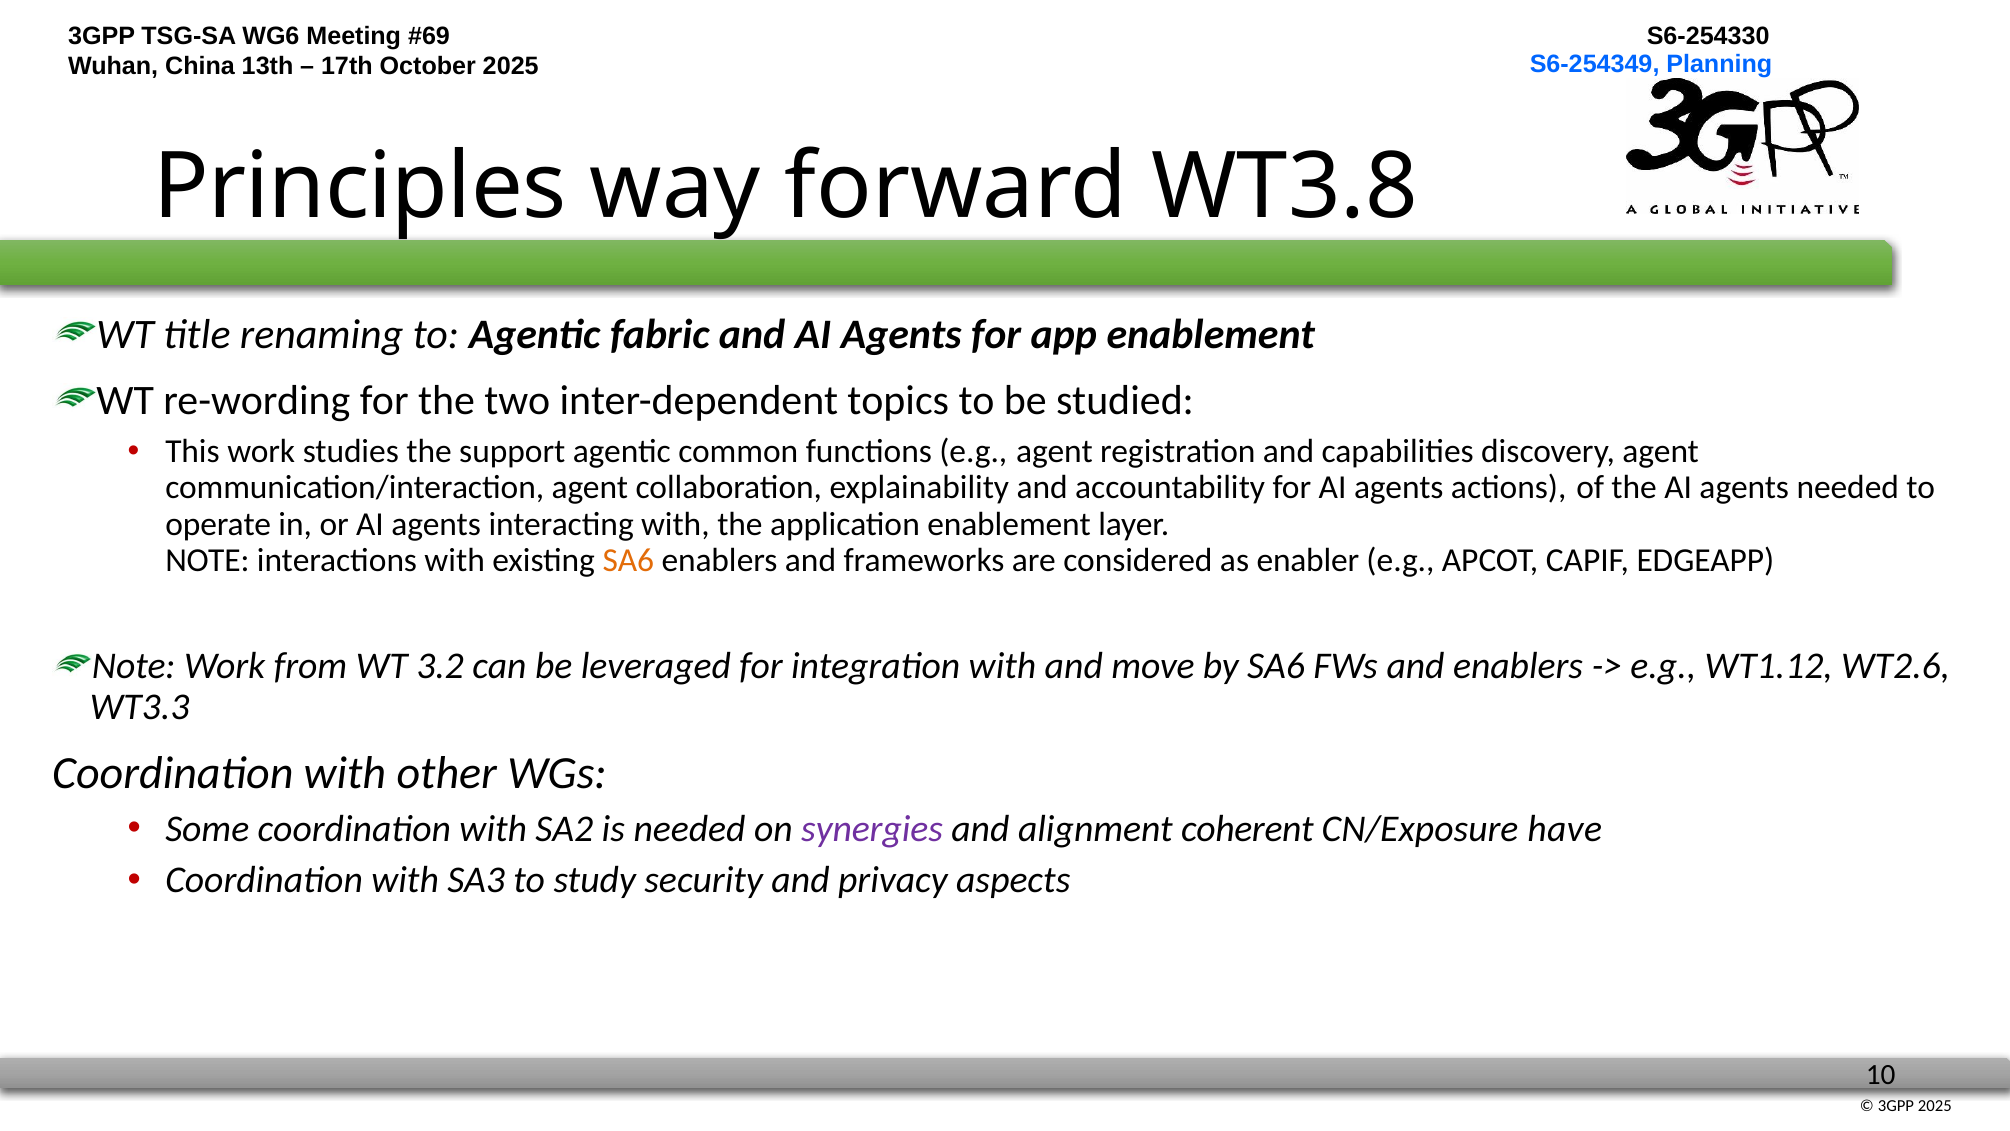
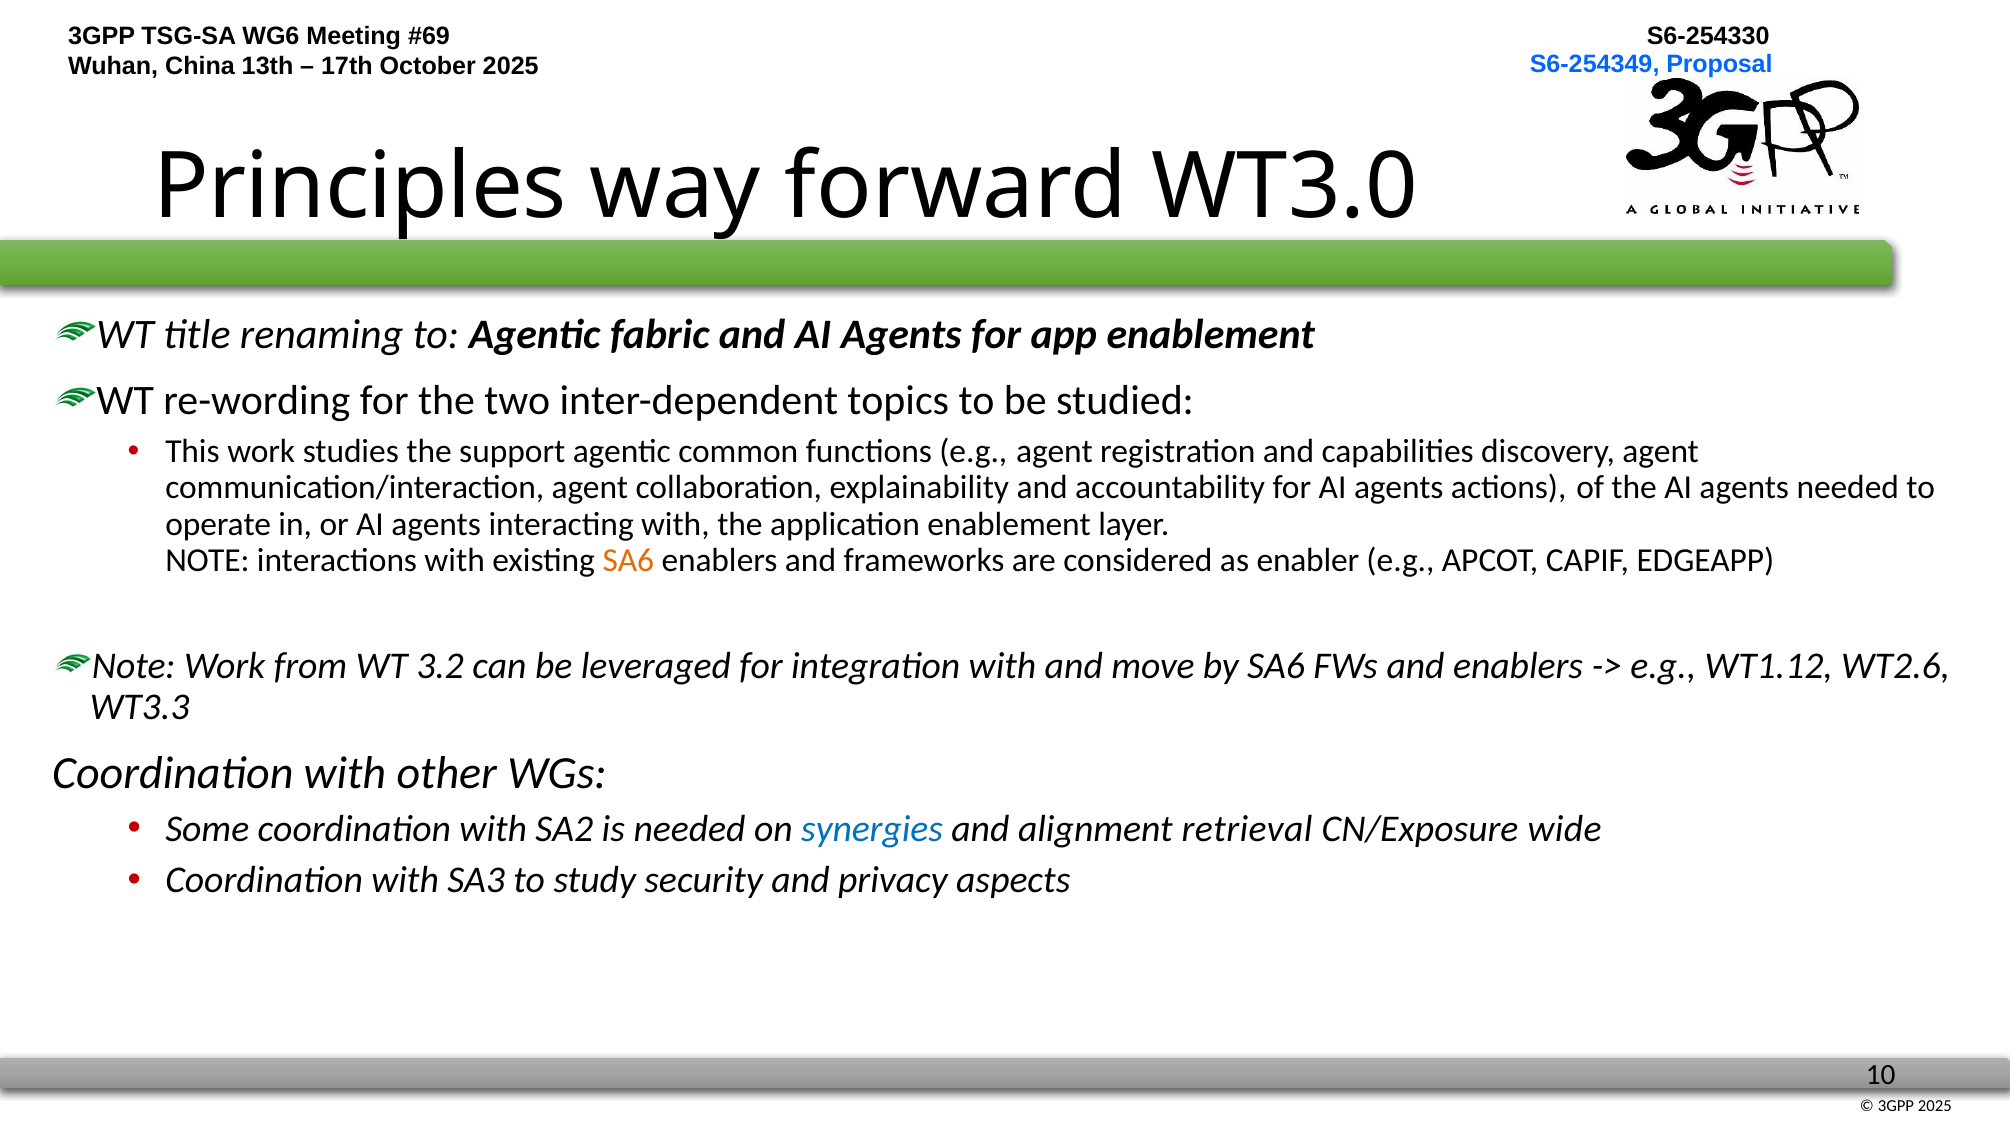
Planning: Planning -> Proposal
WT3.8: WT3.8 -> WT3.0
synergies colour: purple -> blue
coherent: coherent -> retrieval
have: have -> wide
